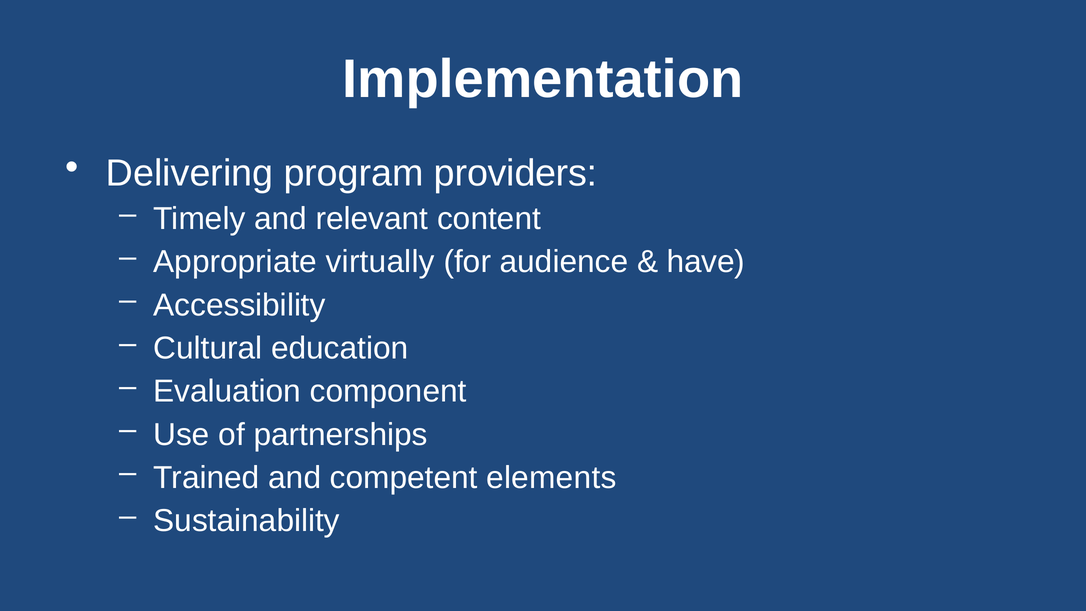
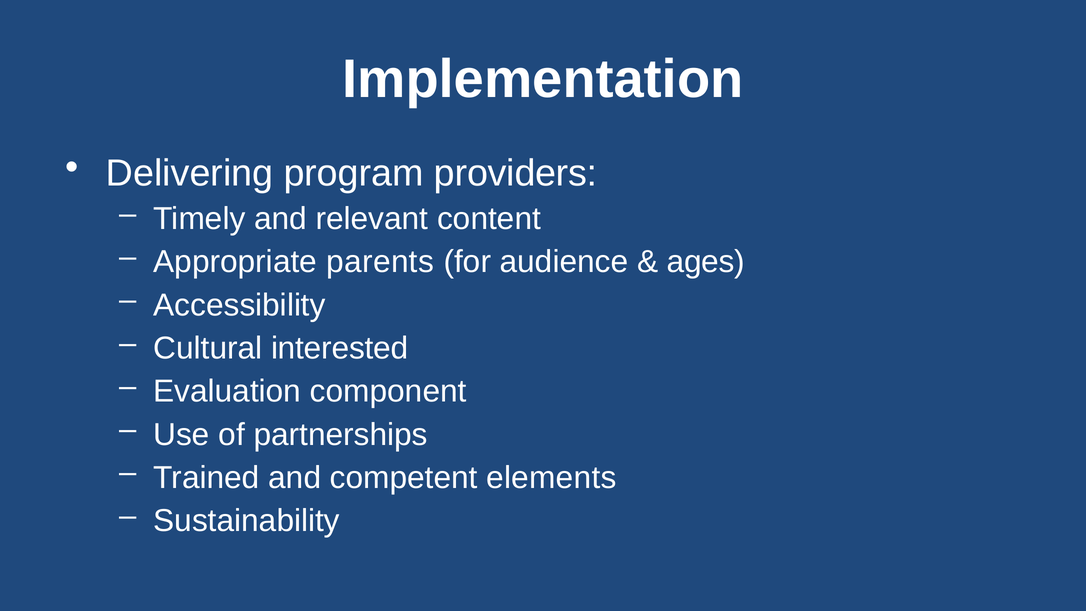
virtually: virtually -> parents
have: have -> ages
education: education -> interested
